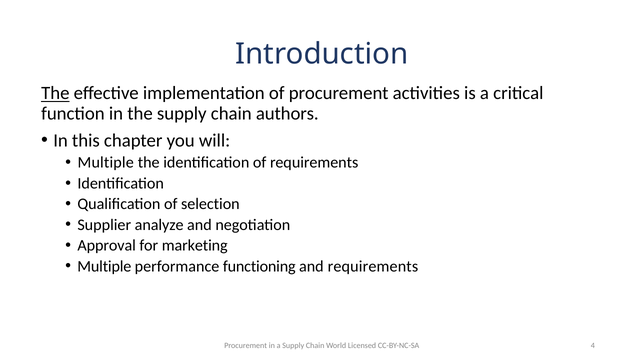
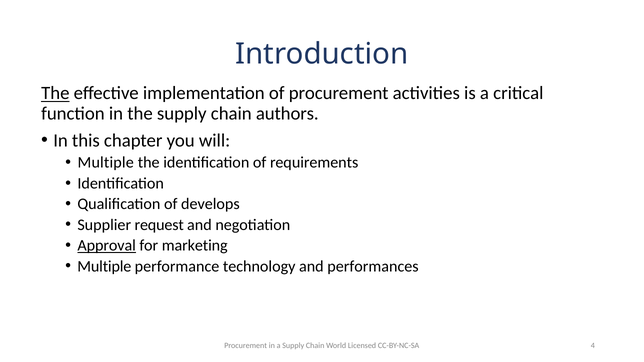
selection: selection -> develops
analyze: analyze -> request
Approval underline: none -> present
functioning: functioning -> technology
and requirements: requirements -> performances
